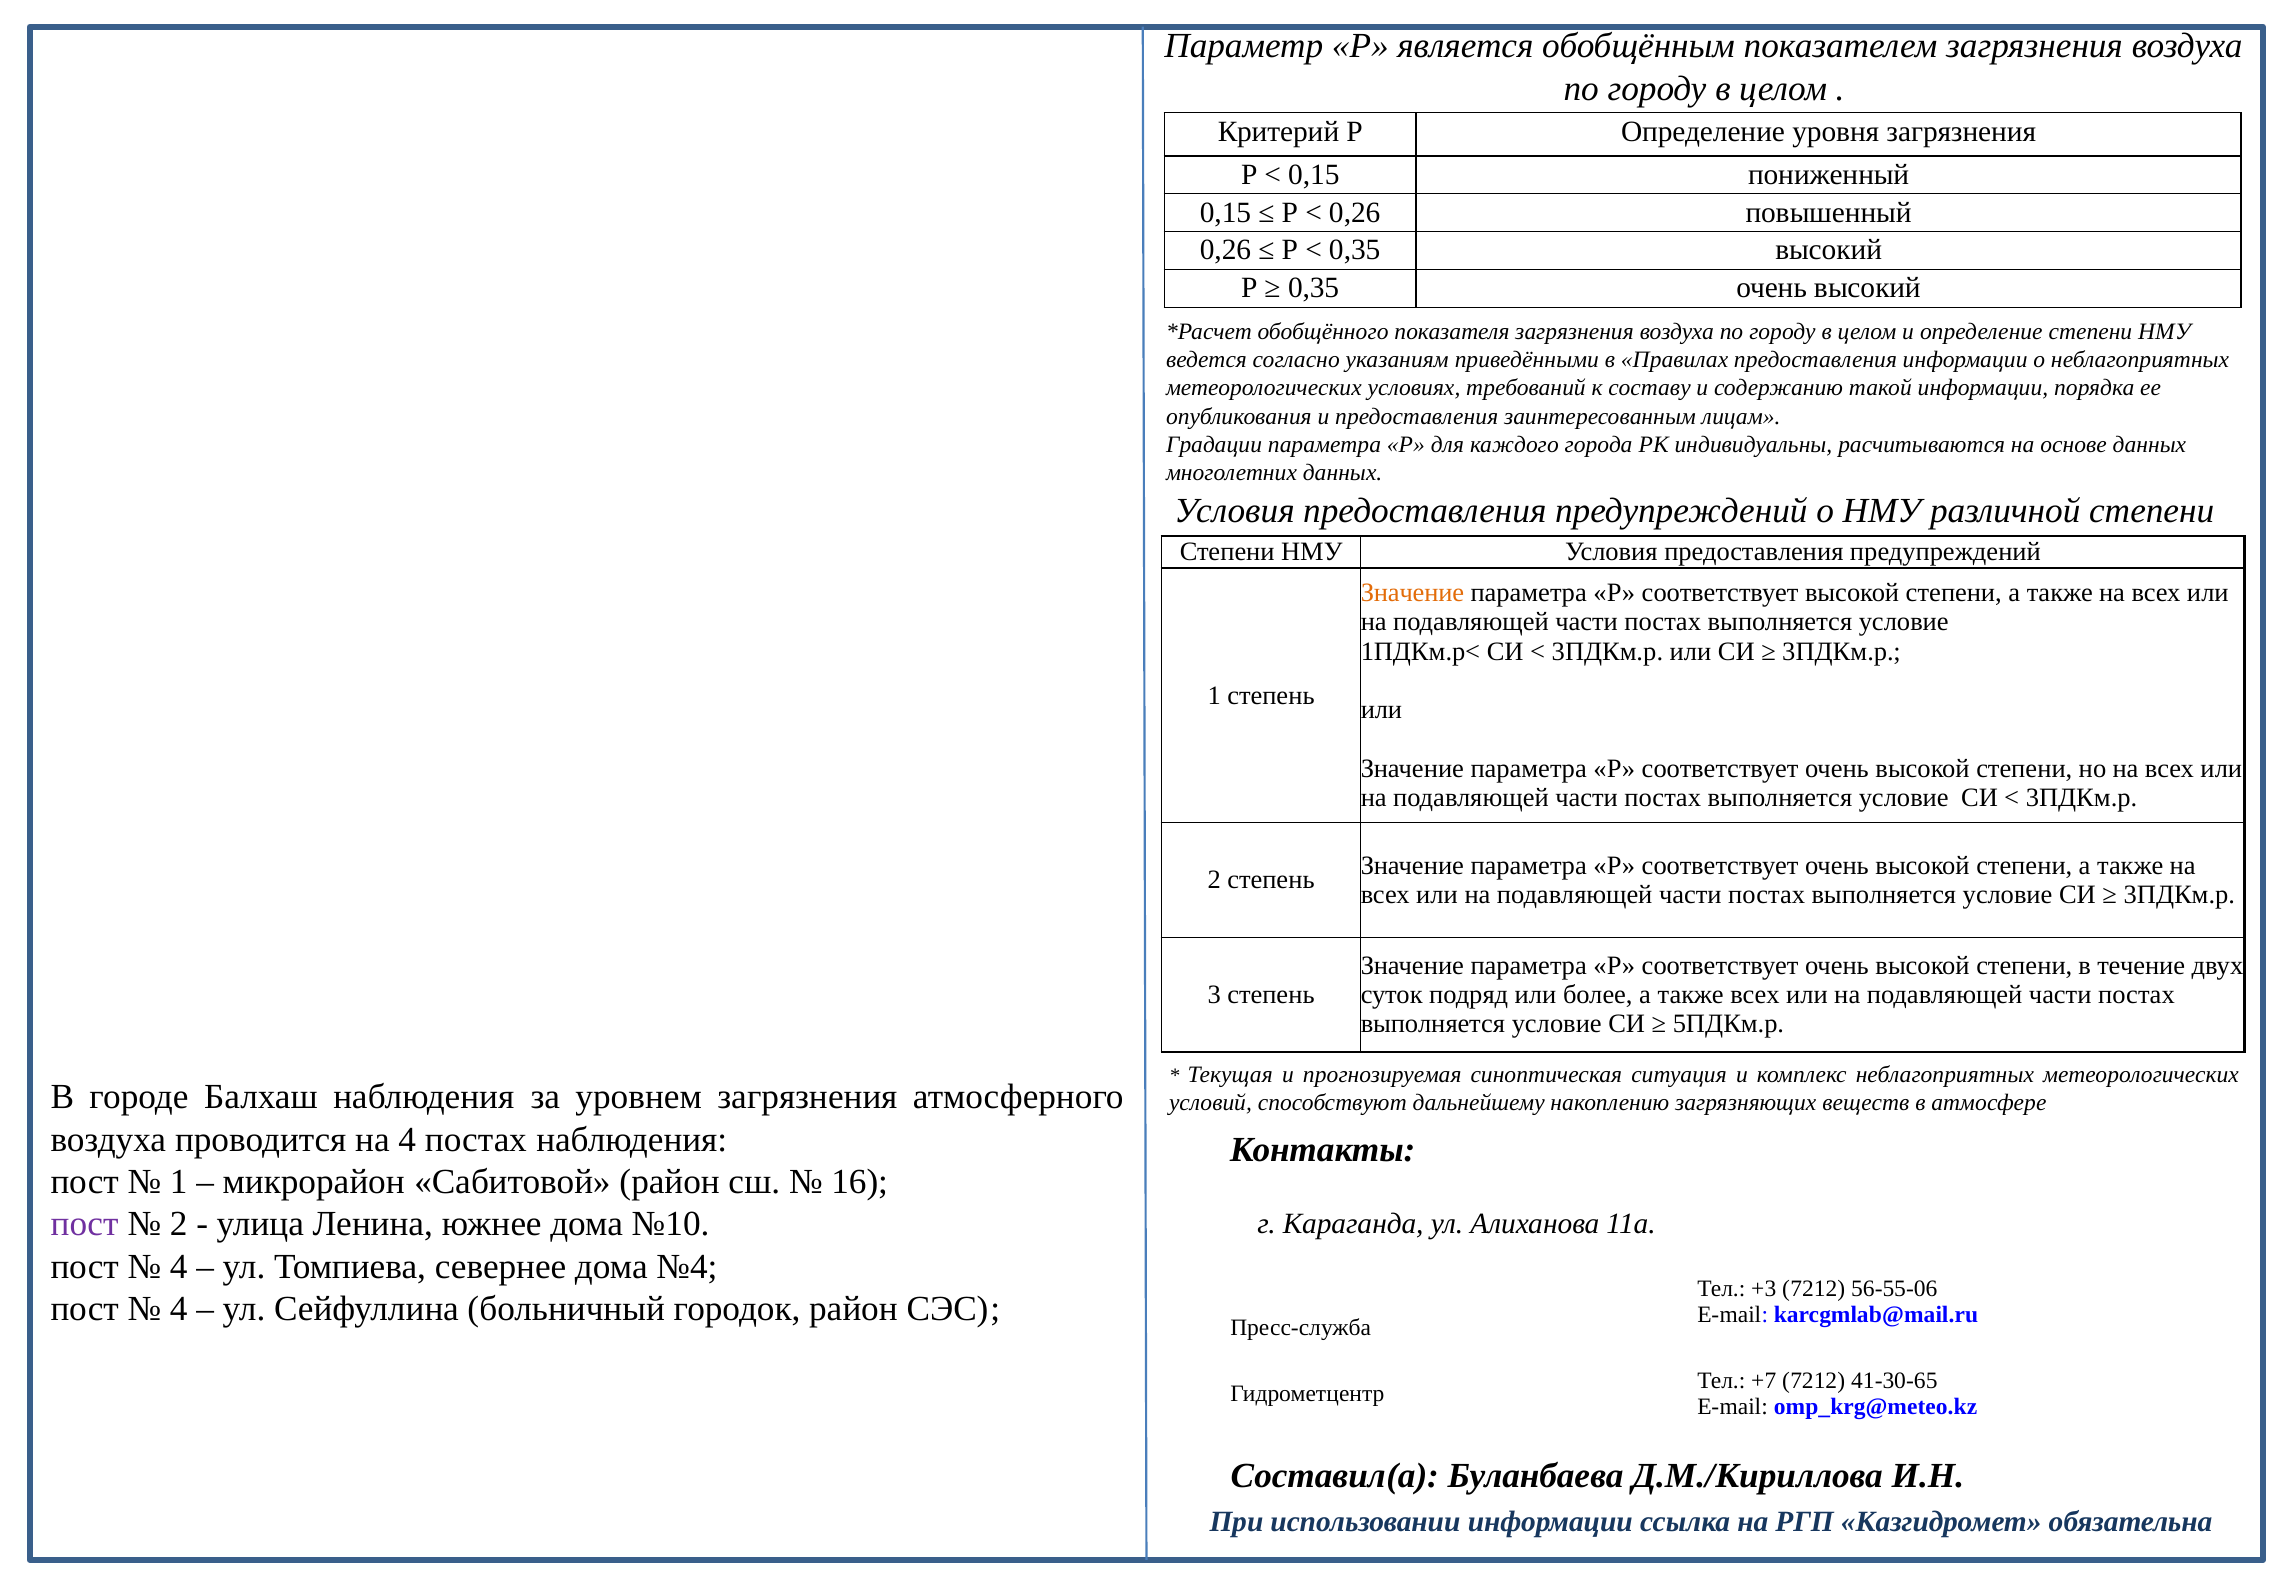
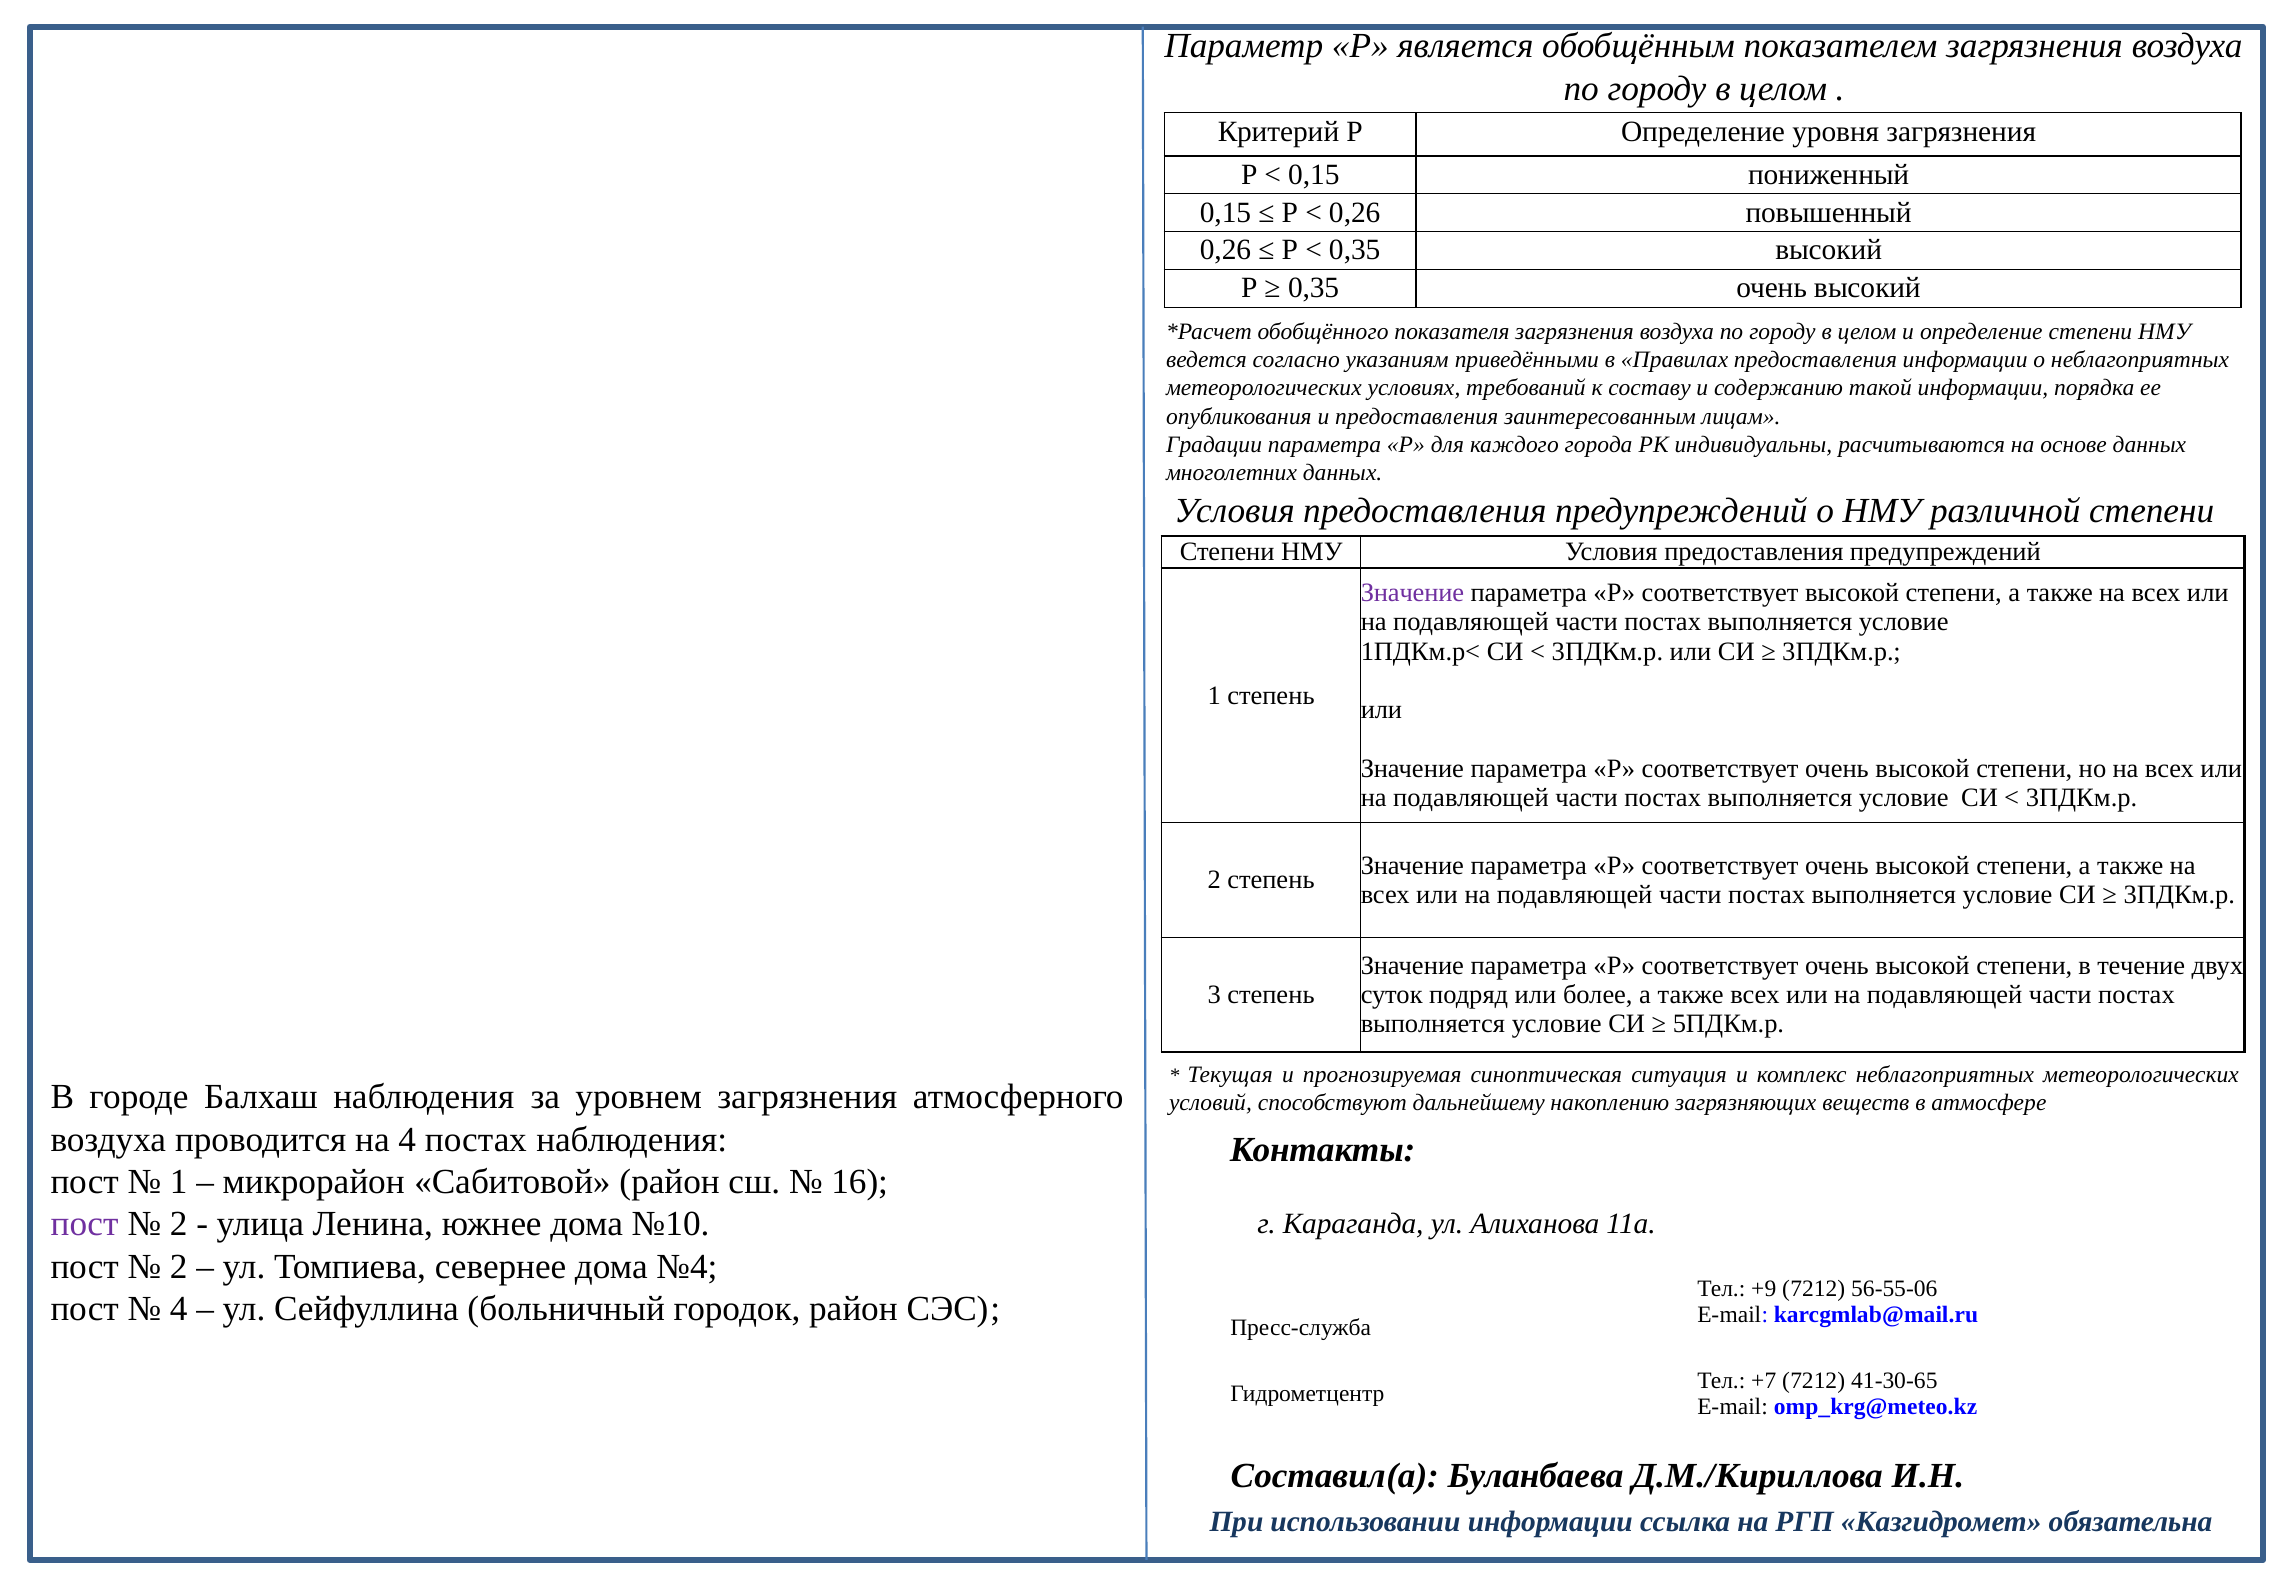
Значение at (1412, 593) colour: orange -> purple
4 at (179, 1267): 4 -> 2
+3: +3 -> +9
